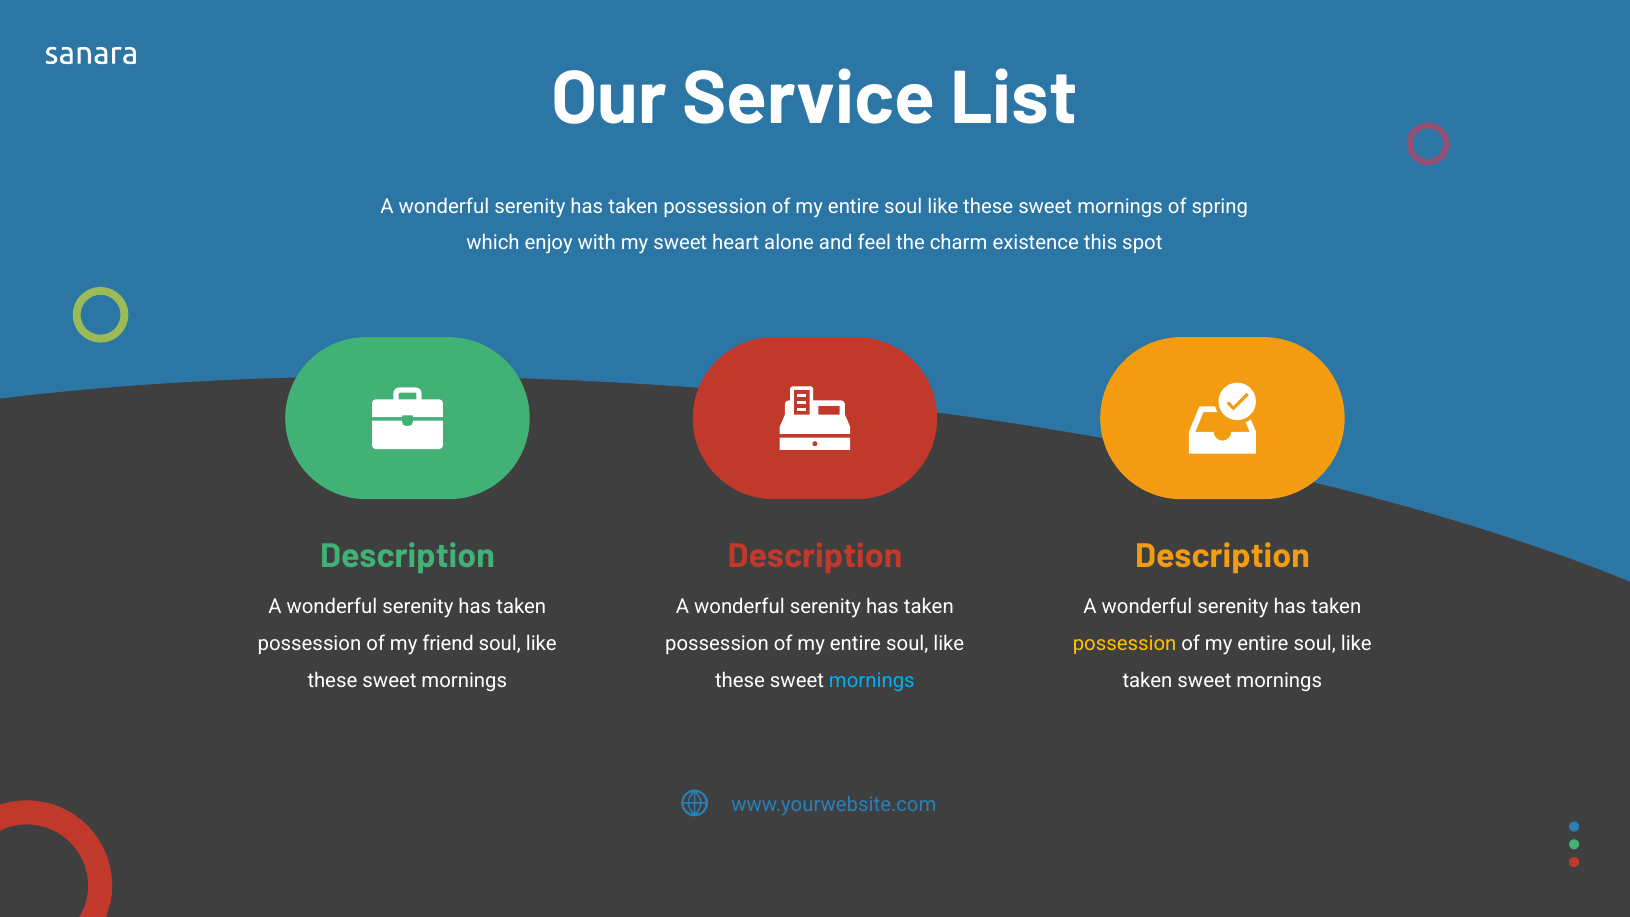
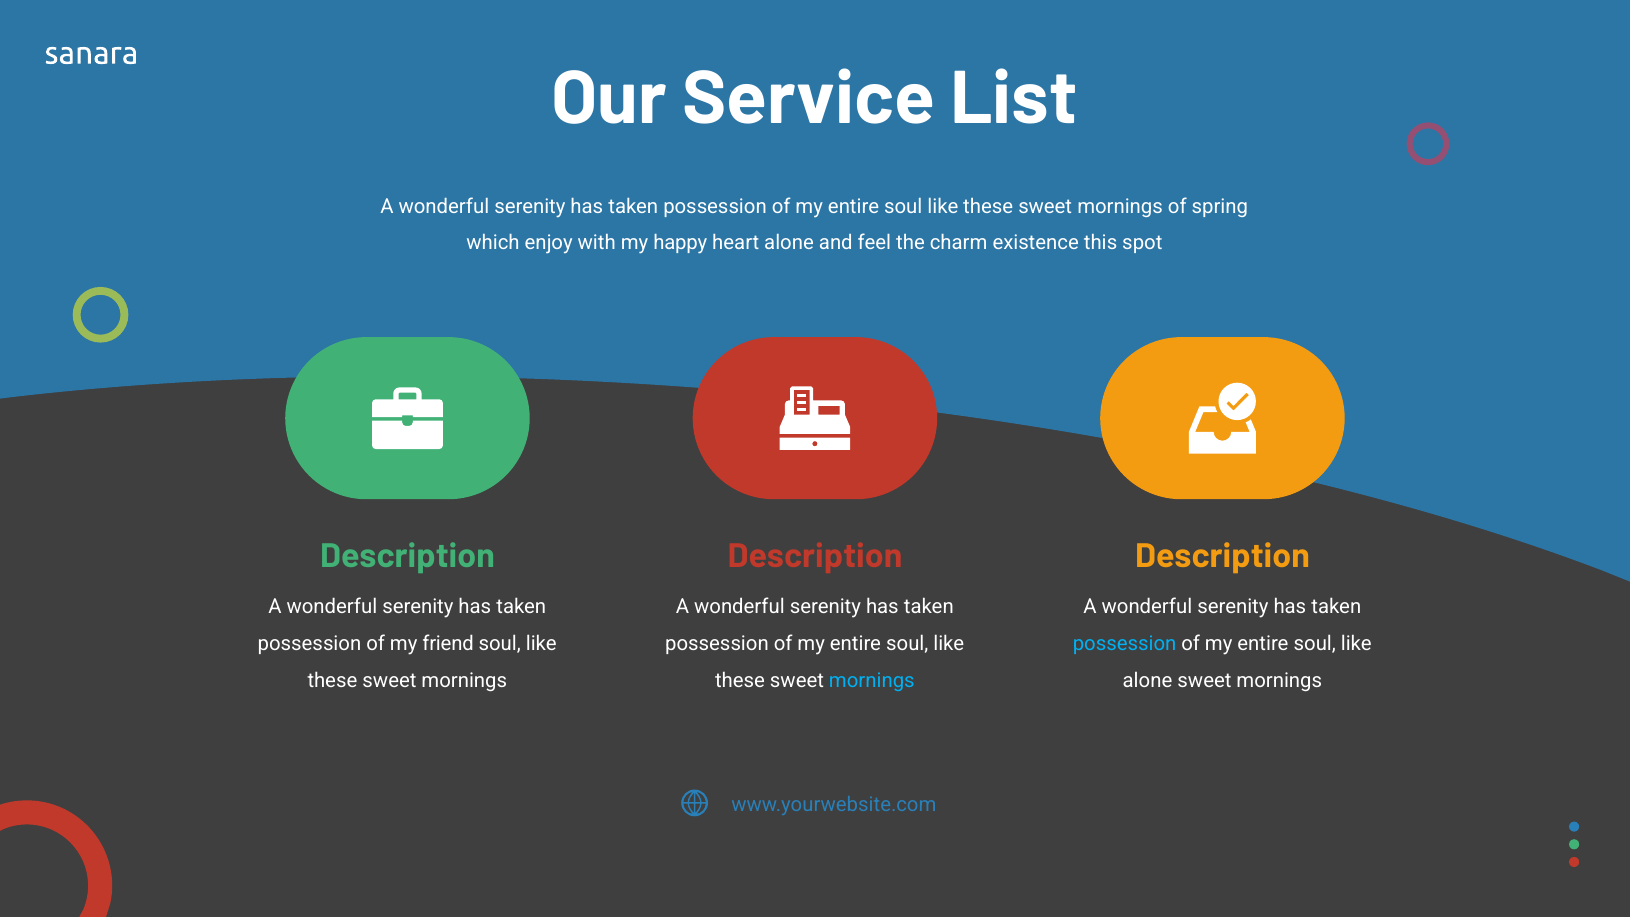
my sweet: sweet -> happy
possession at (1125, 644) colour: yellow -> light blue
taken at (1148, 680): taken -> alone
